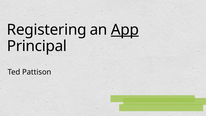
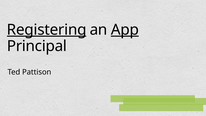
Registering underline: none -> present
